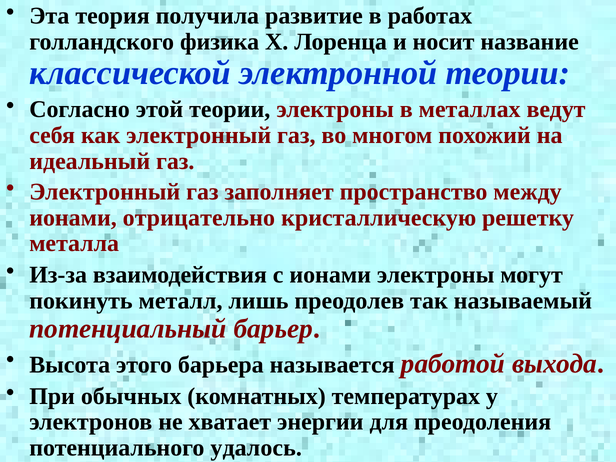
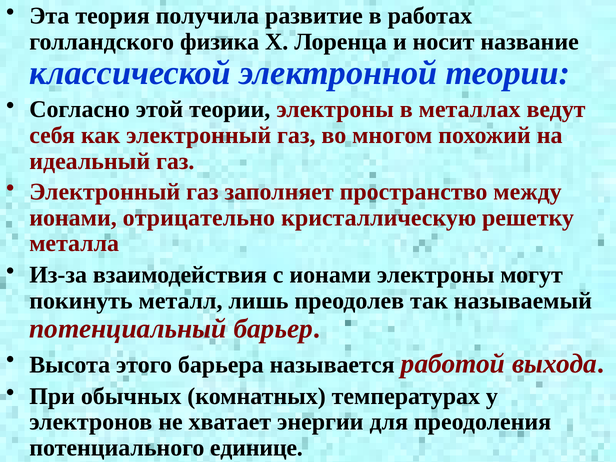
удалось: удалось -> единице
